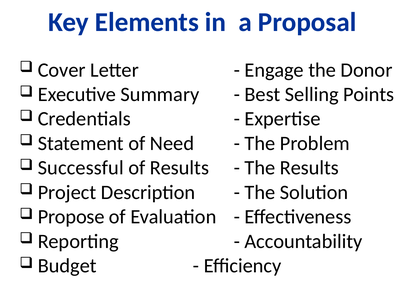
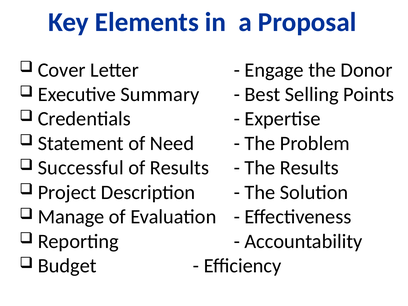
Propose: Propose -> Manage
